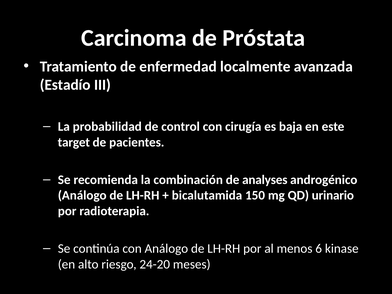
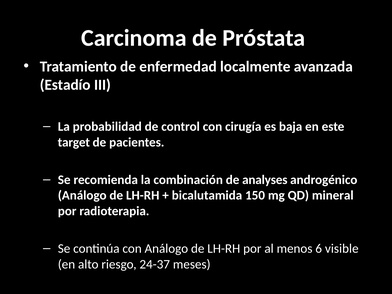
urinario: urinario -> mineral
kinase: kinase -> visible
24-20: 24-20 -> 24-37
